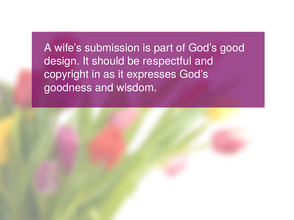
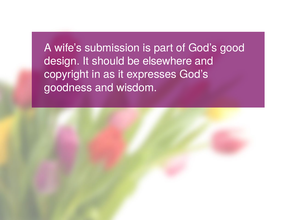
respectful: respectful -> elsewhere
